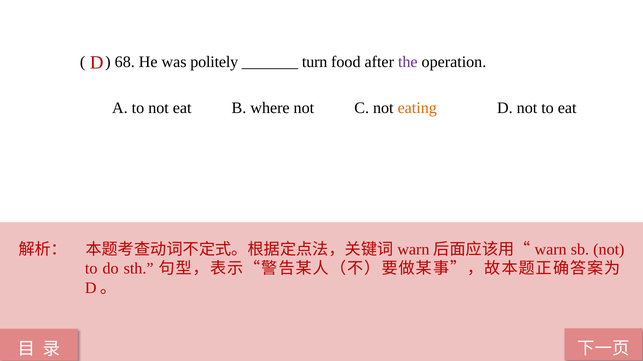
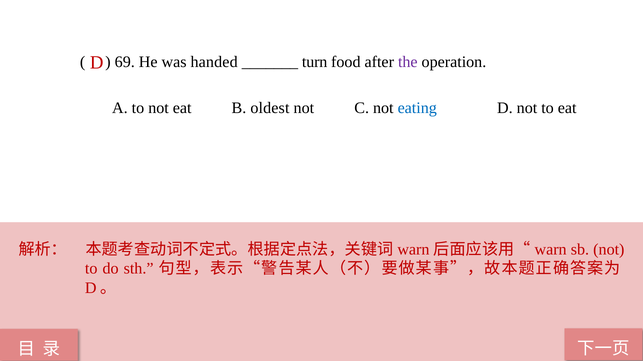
68: 68 -> 69
politely: politely -> handed
where: where -> oldest
eating colour: orange -> blue
